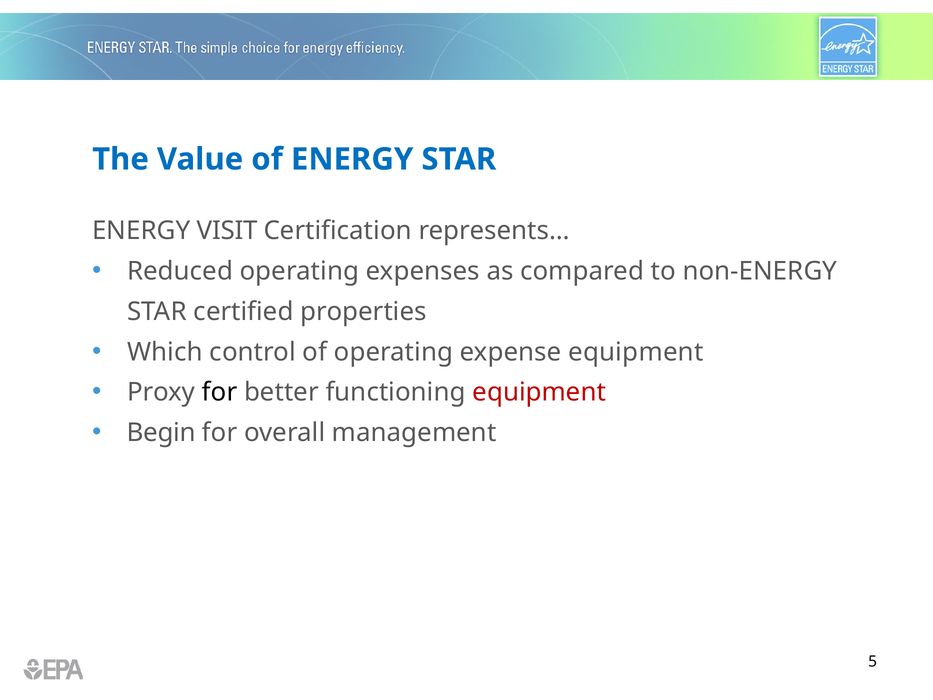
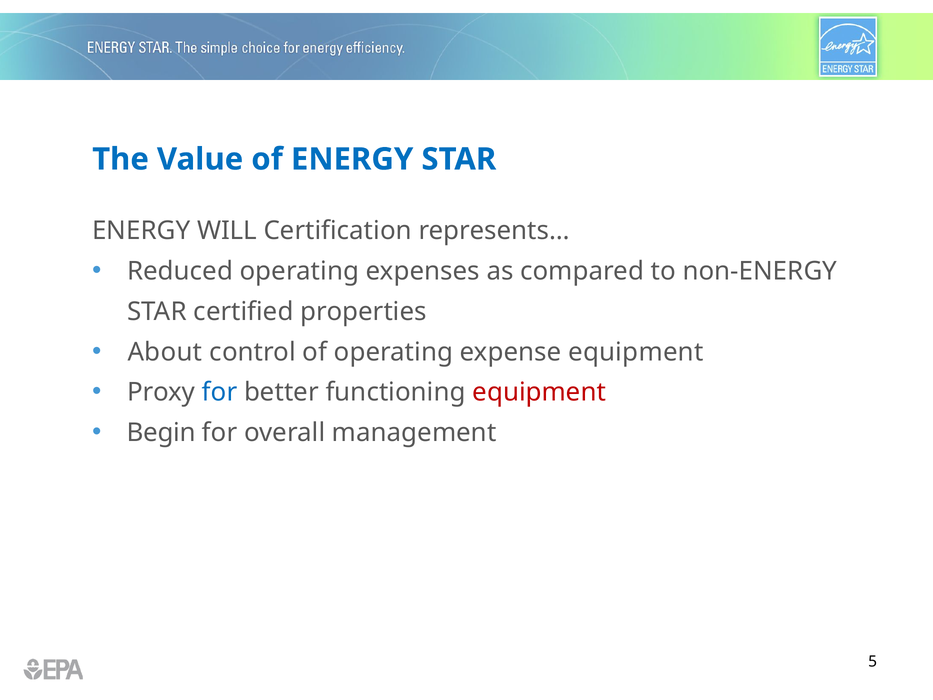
VISIT: VISIT -> WILL
Which: Which -> About
for at (220, 392) colour: black -> blue
